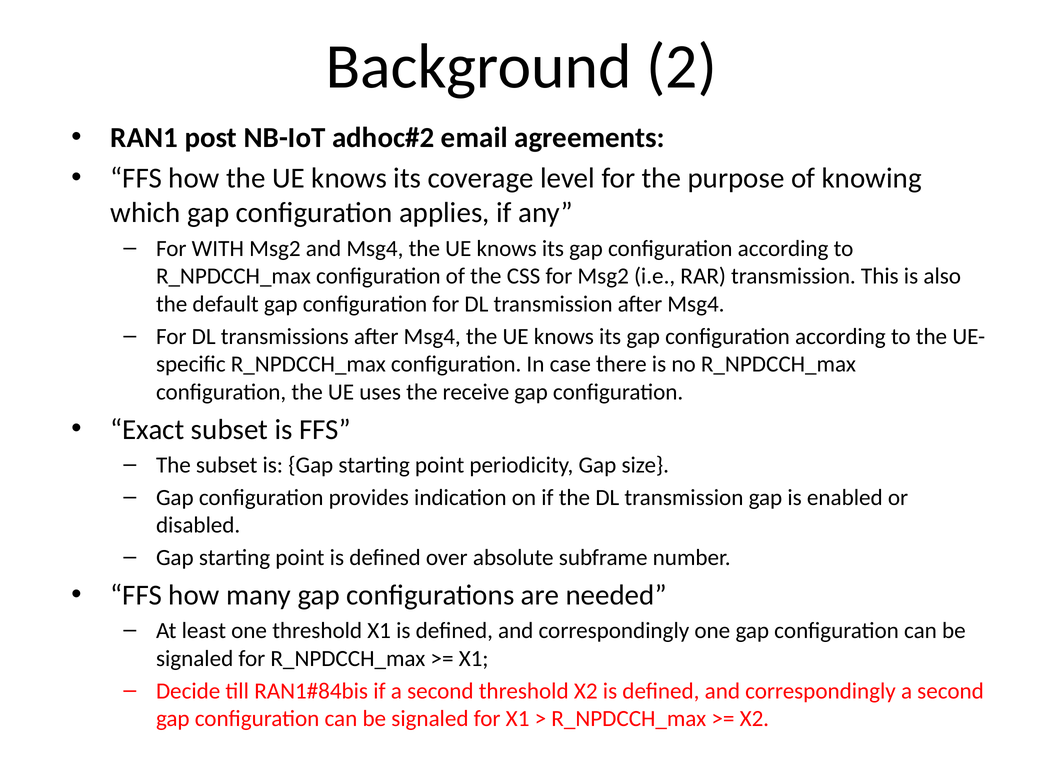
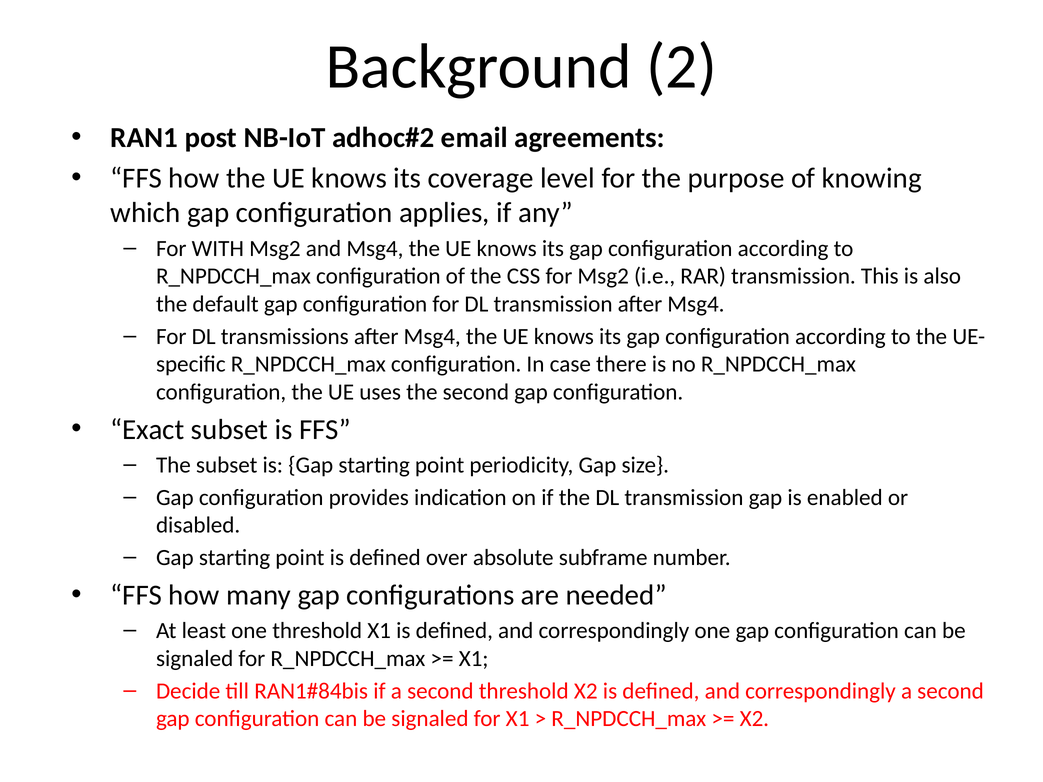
the receive: receive -> second
